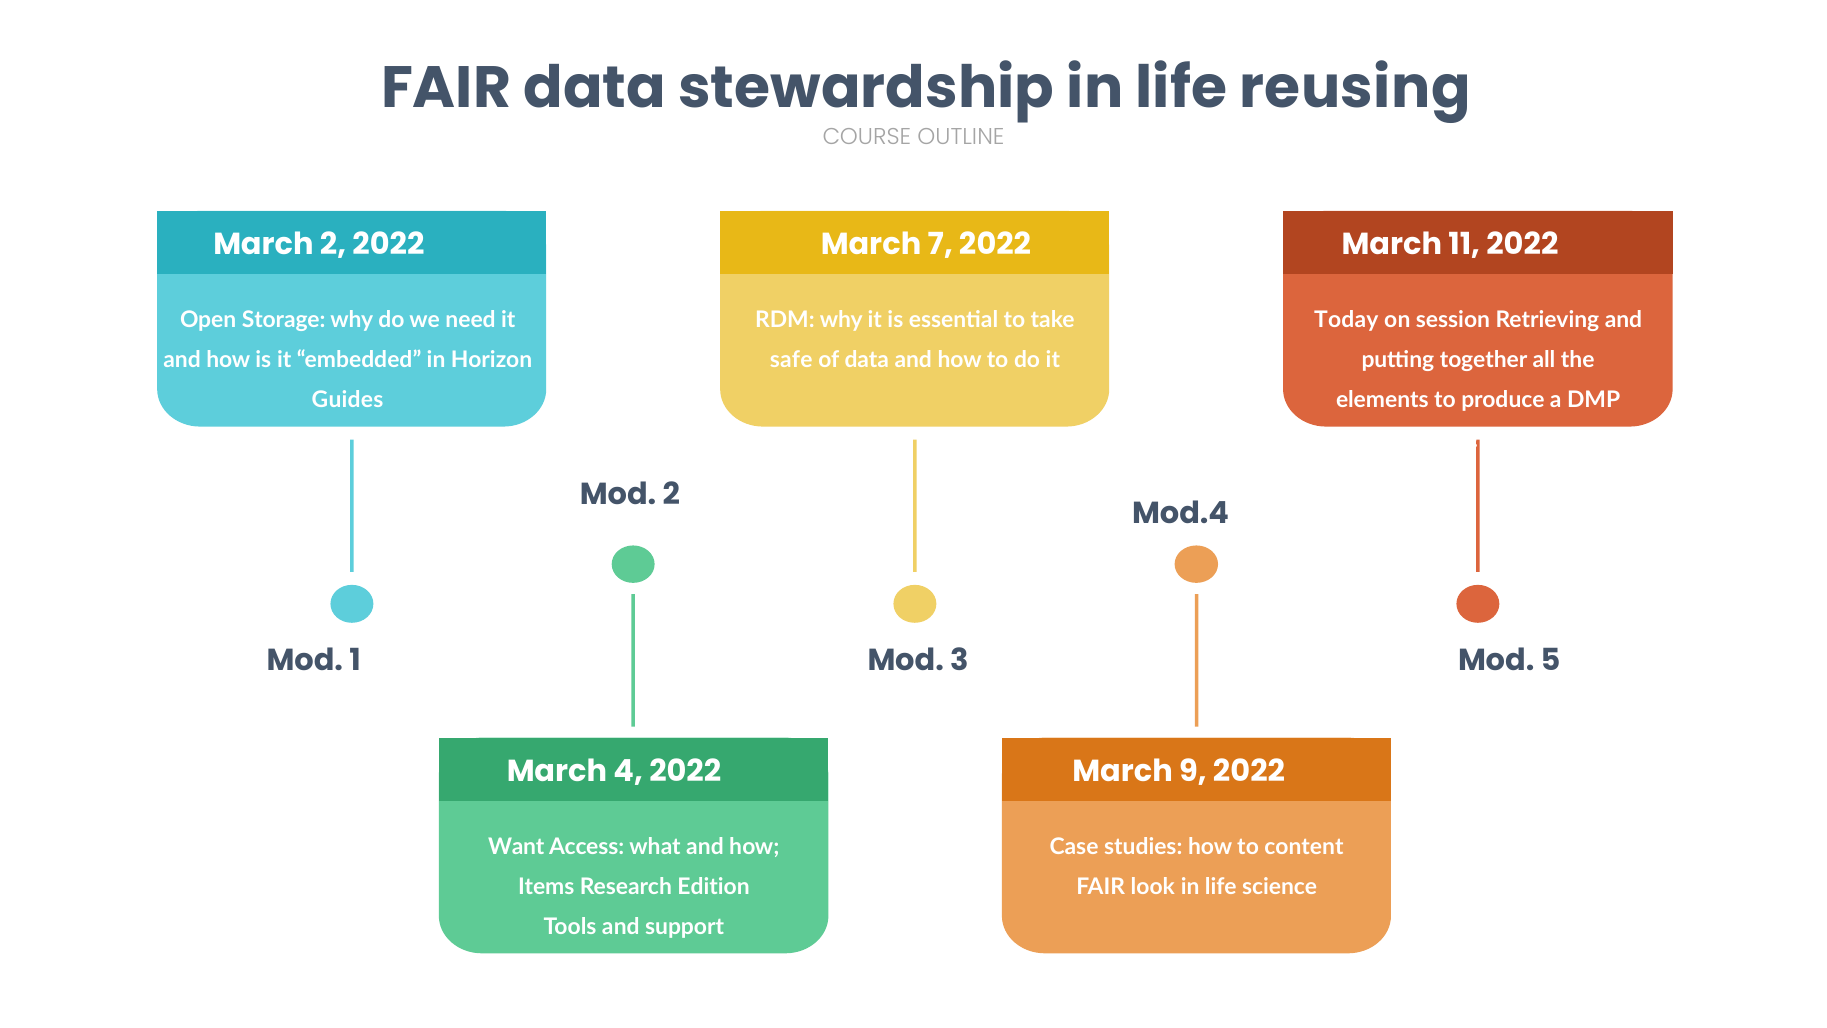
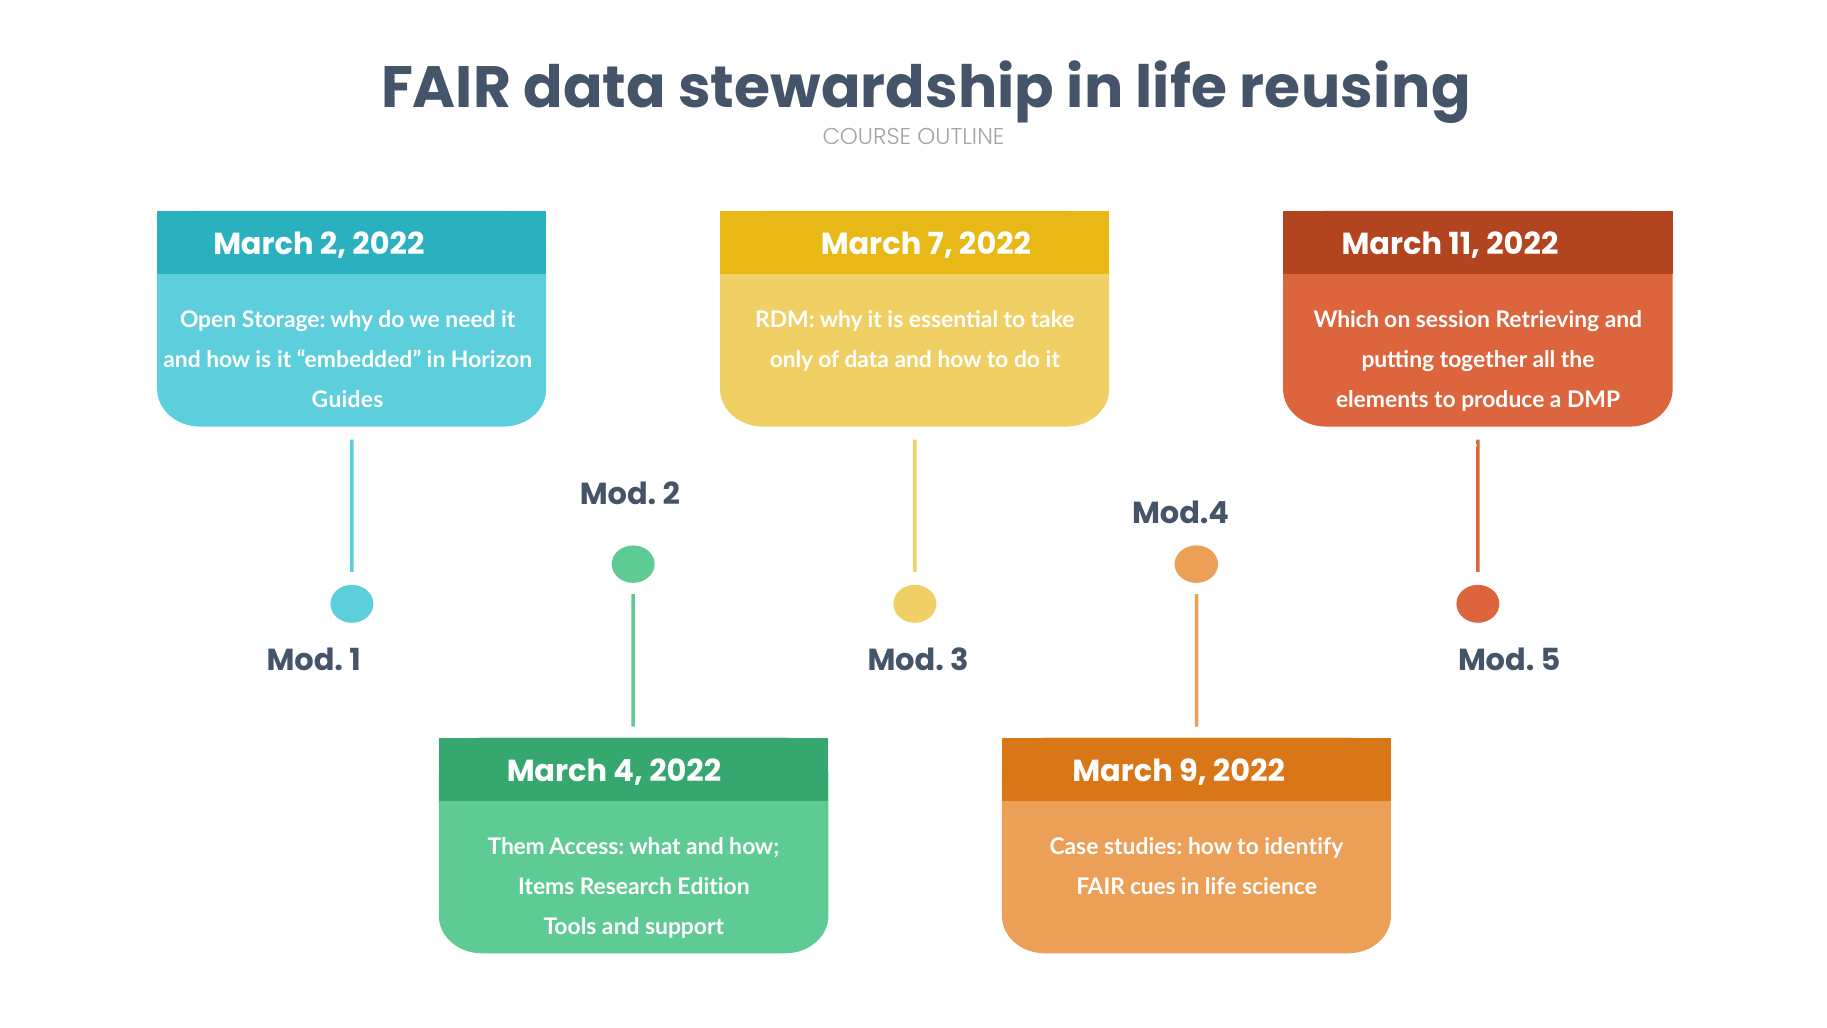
Today: Today -> Which
safe: safe -> only
content: content -> identify
Want: Want -> Them
look: look -> cues
